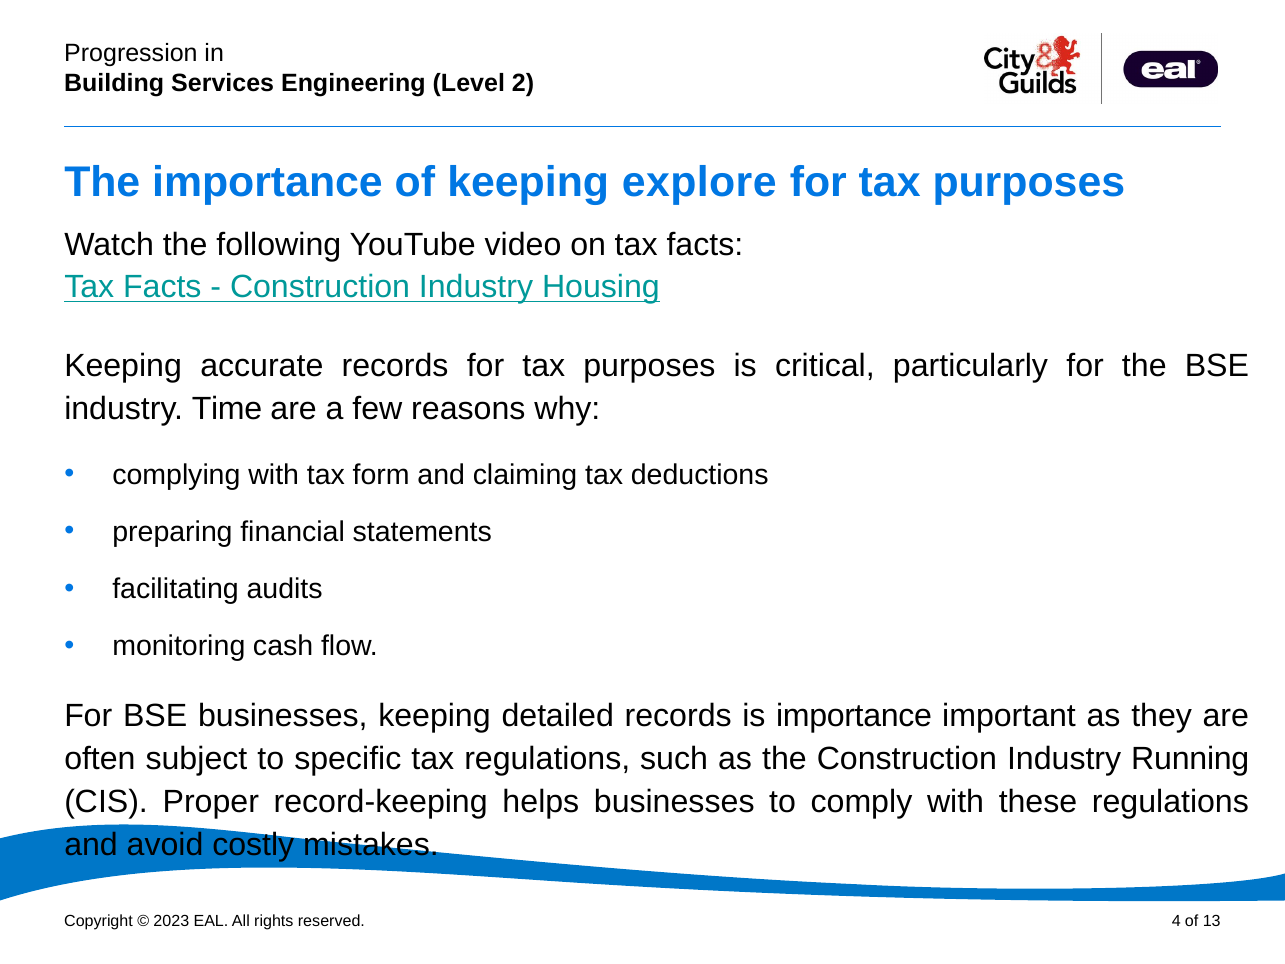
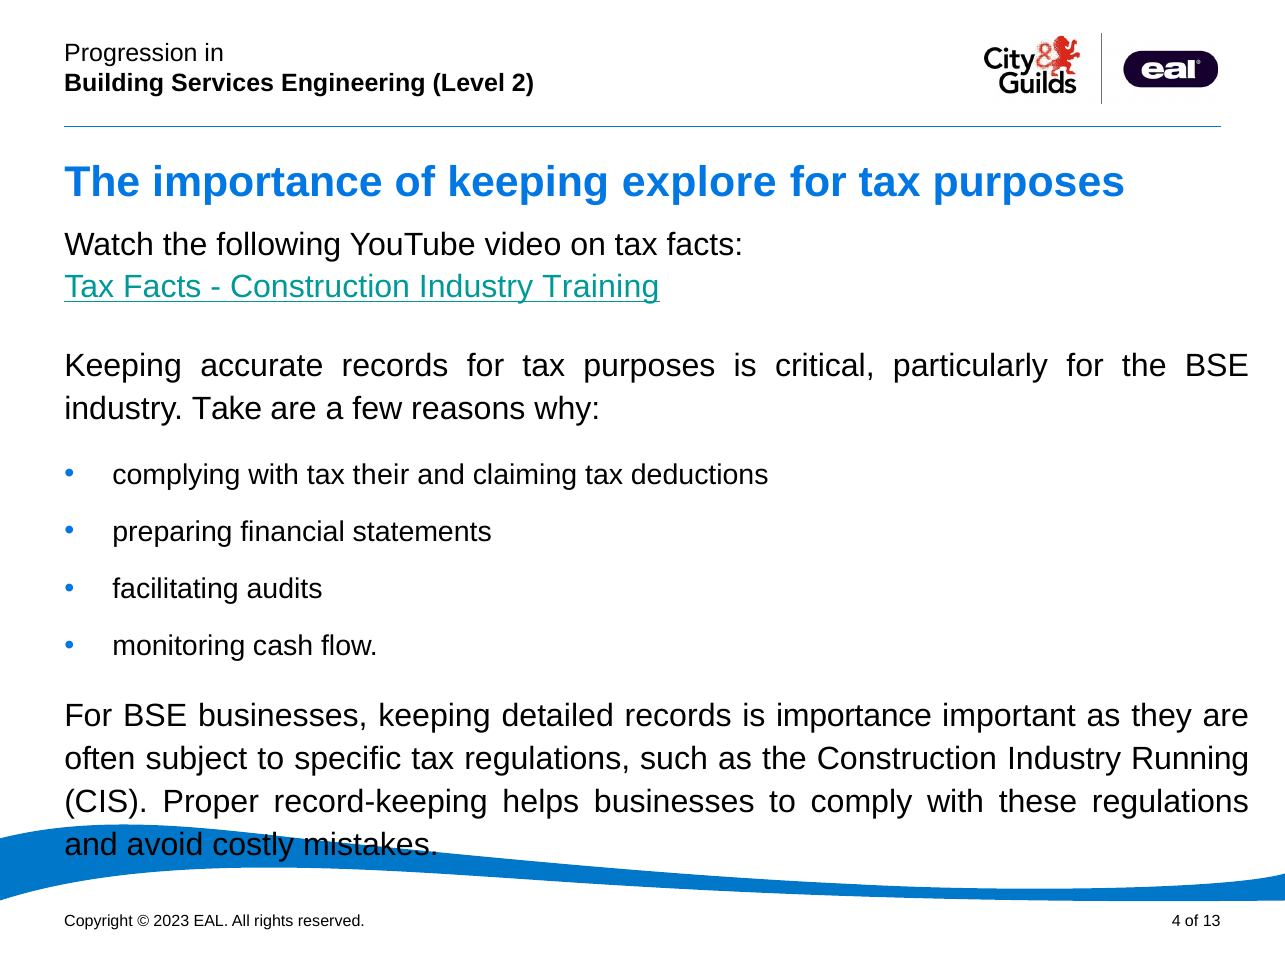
Housing: Housing -> Training
Time: Time -> Take
form: form -> their
